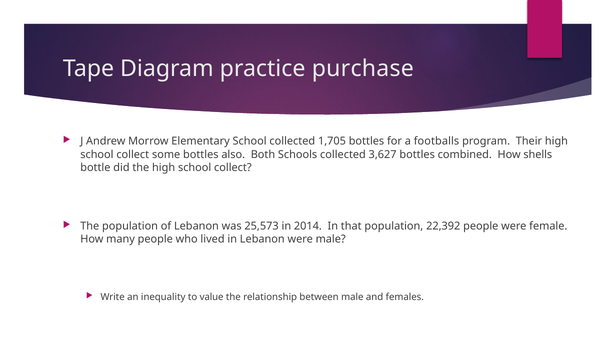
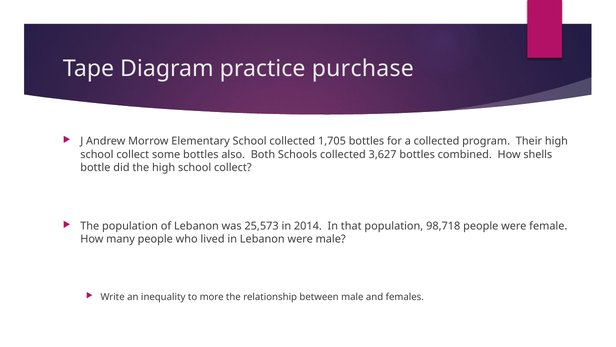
a footballs: footballs -> collected
22,392: 22,392 -> 98,718
value: value -> more
